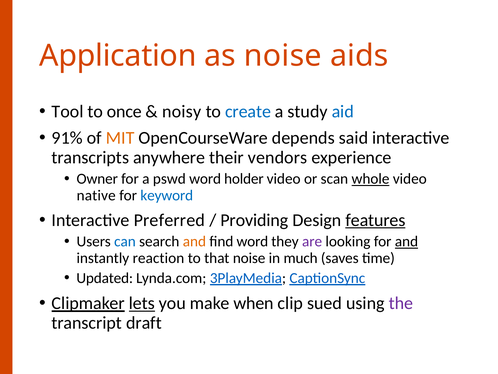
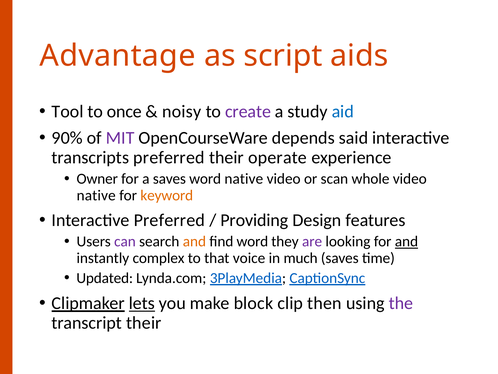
Application: Application -> Advantage
as noise: noise -> script
create colour: blue -> purple
91%: 91% -> 90%
MIT colour: orange -> purple
transcripts anywhere: anywhere -> preferred
vendors: vendors -> operate
a pswd: pswd -> saves
word holder: holder -> native
whole underline: present -> none
keyword colour: blue -> orange
features underline: present -> none
can colour: blue -> purple
reaction: reaction -> complex
that noise: noise -> voice
when: when -> block
sued: sued -> then
transcript draft: draft -> their
